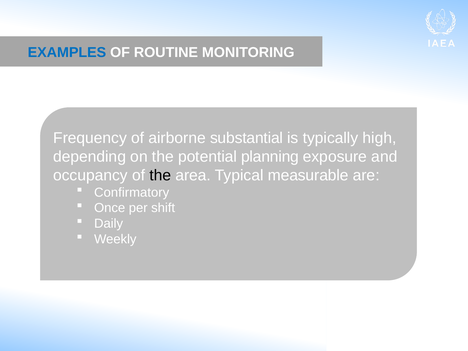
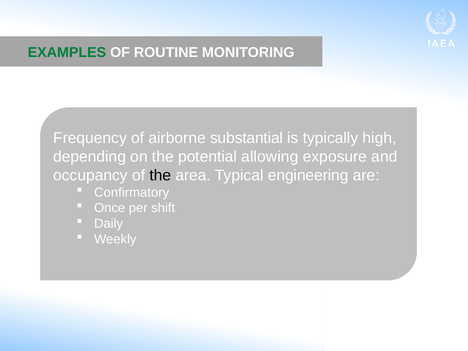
EXAMPLES colour: blue -> green
planning: planning -> allowing
measurable: measurable -> engineering
